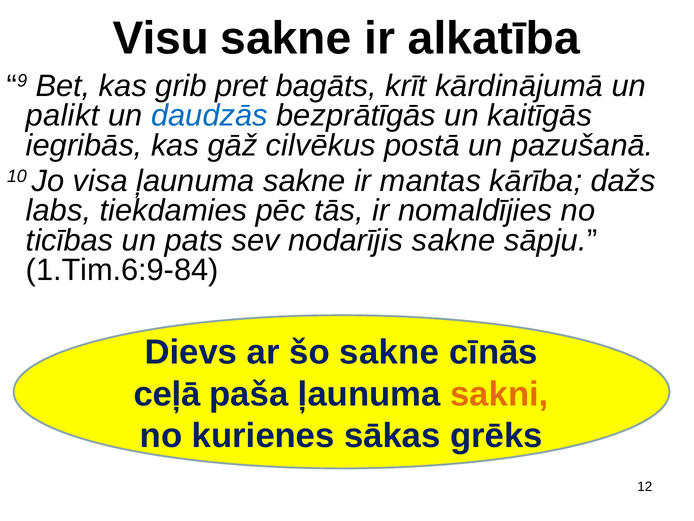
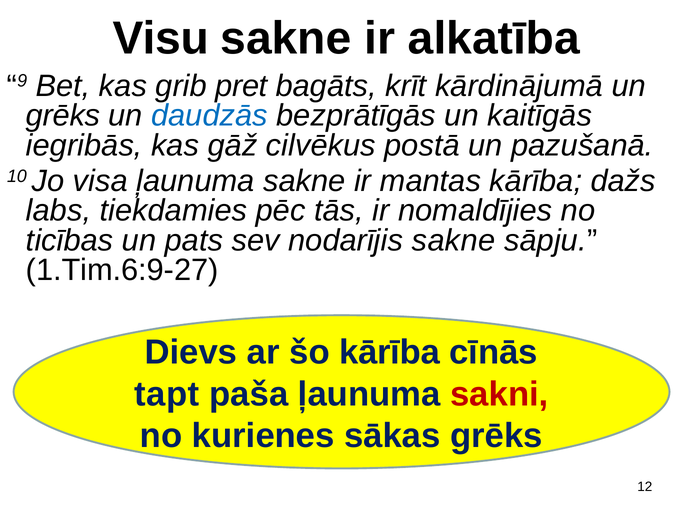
palikt at (63, 116): palikt -> grēks
1.Tim.6:9-84: 1.Tim.6:9-84 -> 1.Tim.6:9-27
šo sakne: sakne -> kārība
ceļā: ceļā -> tapt
sakni colour: orange -> red
